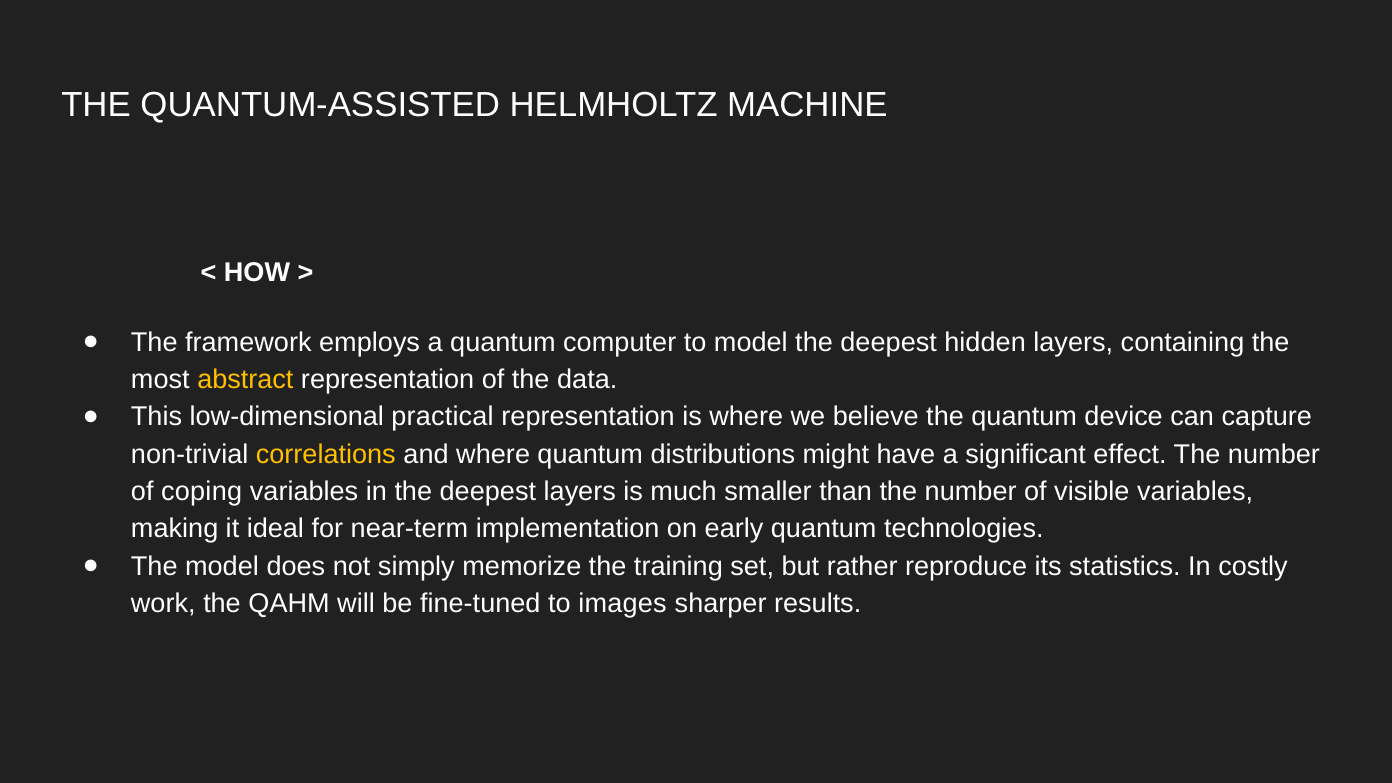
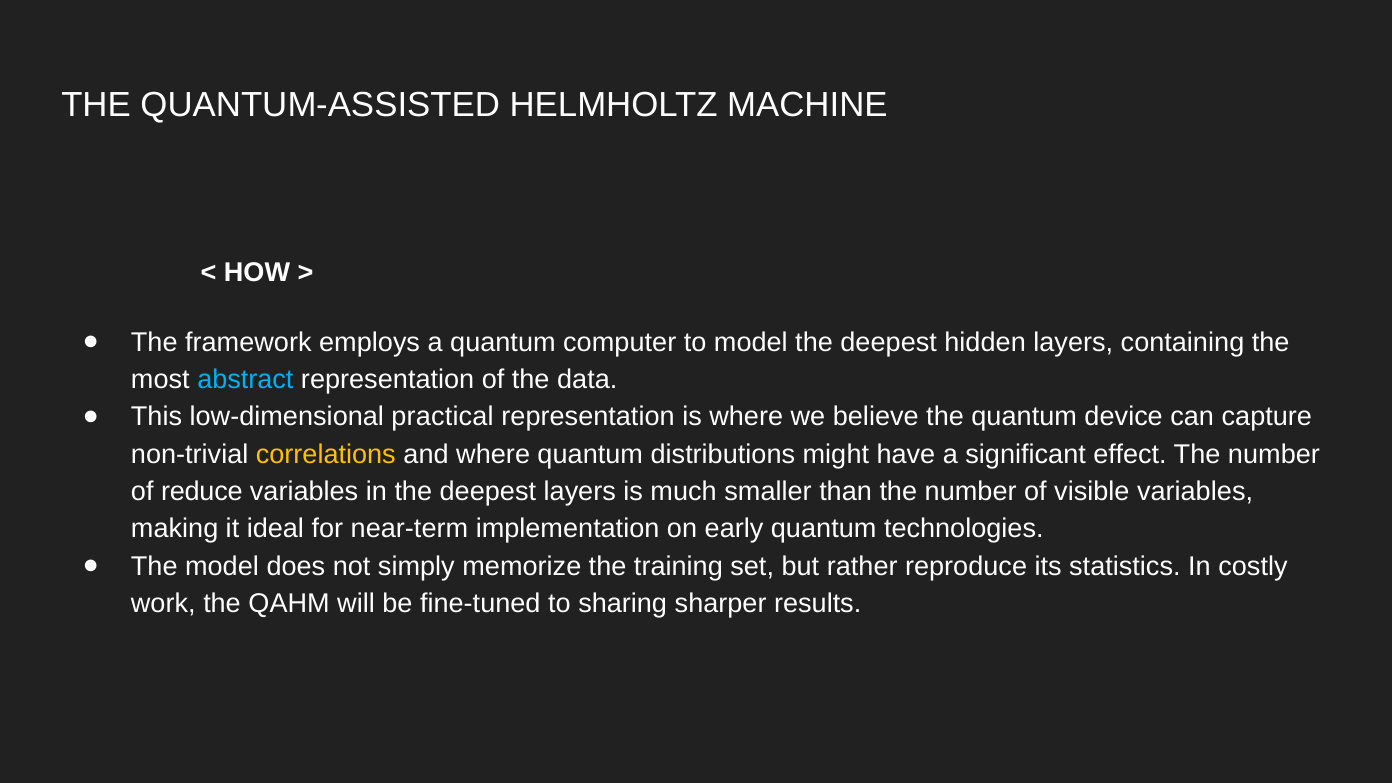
abstract colour: yellow -> light blue
coping: coping -> reduce
images: images -> sharing
